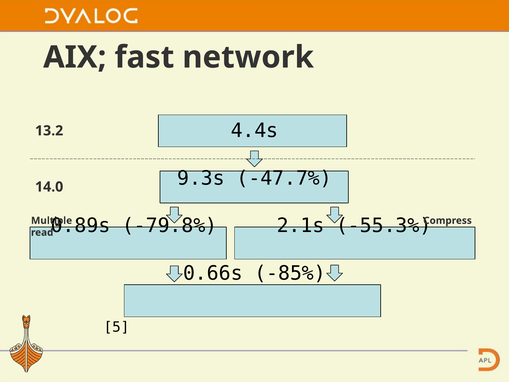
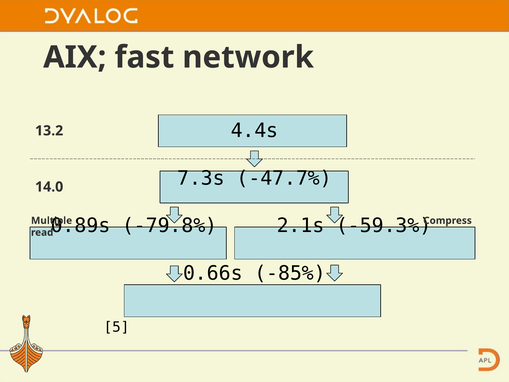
9.3s: 9.3s -> 7.3s
-55.3%: -55.3% -> -59.3%
